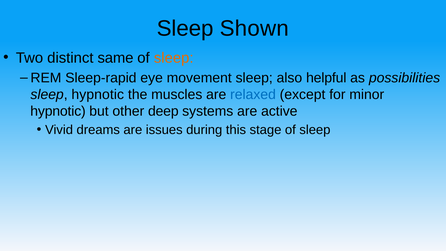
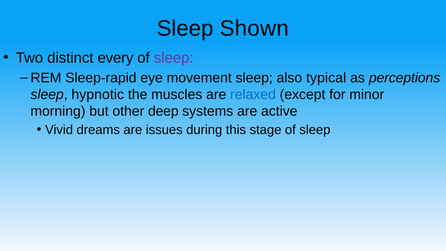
same: same -> every
sleep at (174, 58) colour: orange -> purple
helpful: helpful -> typical
possibilities: possibilities -> perceptions
hypnotic at (58, 111): hypnotic -> morning
